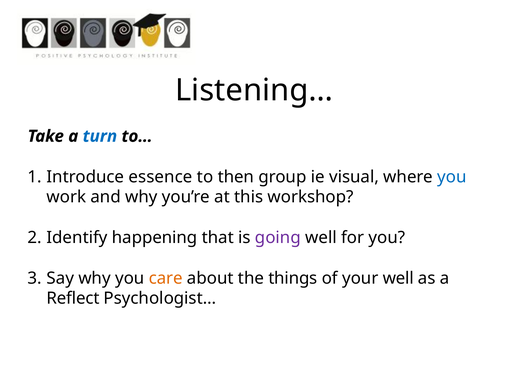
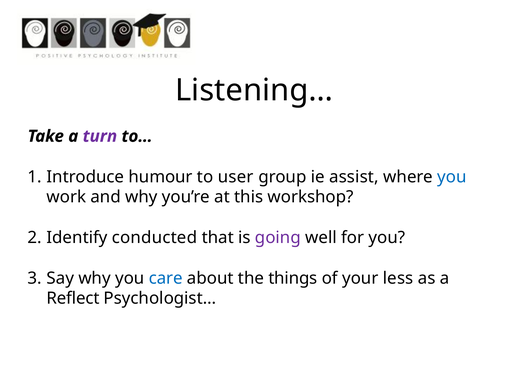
turn colour: blue -> purple
essence: essence -> humour
then: then -> user
visual: visual -> assist
happening: happening -> conducted
care colour: orange -> blue
your well: well -> less
